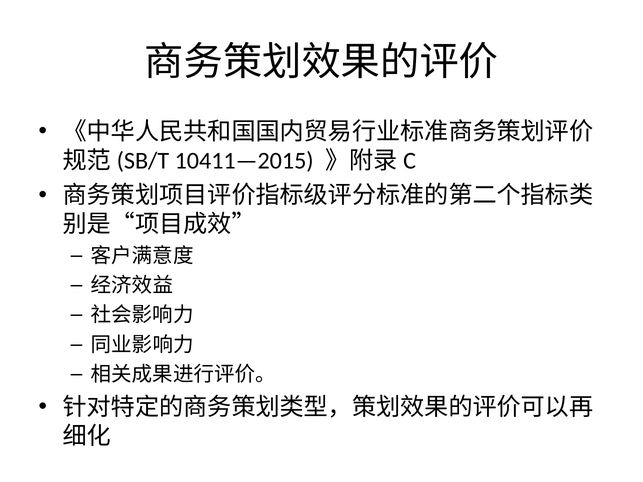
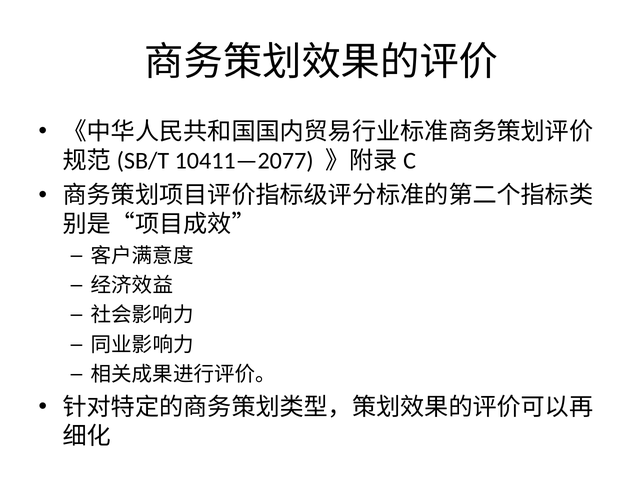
10411—2015: 10411—2015 -> 10411—2077
